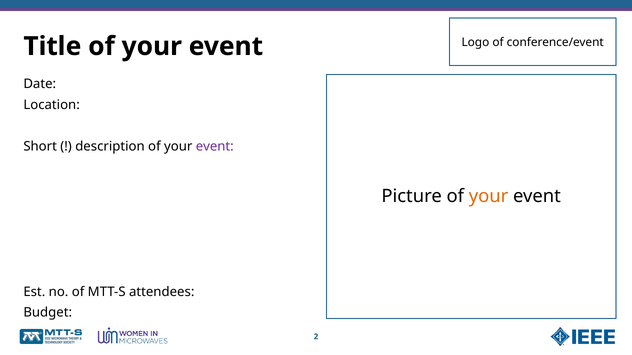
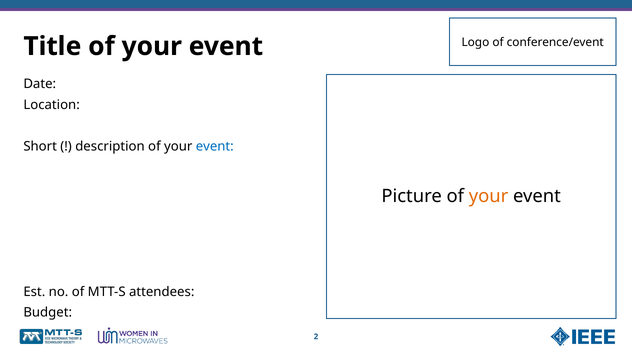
event at (215, 146) colour: purple -> blue
